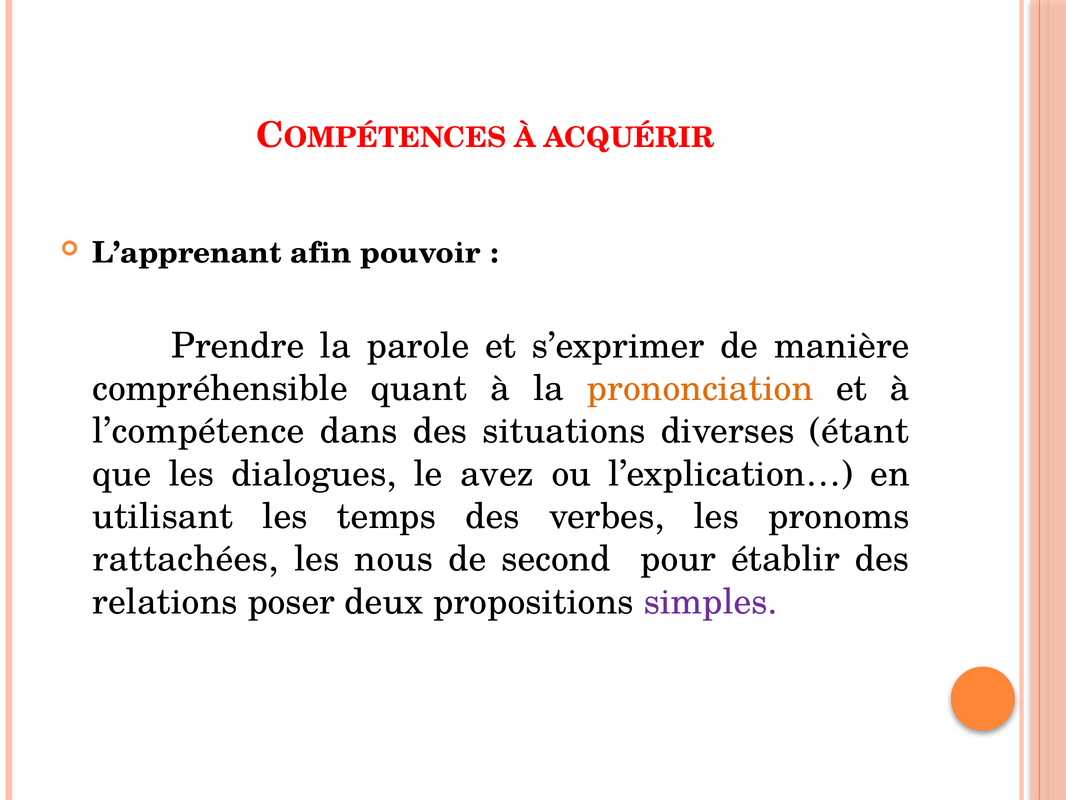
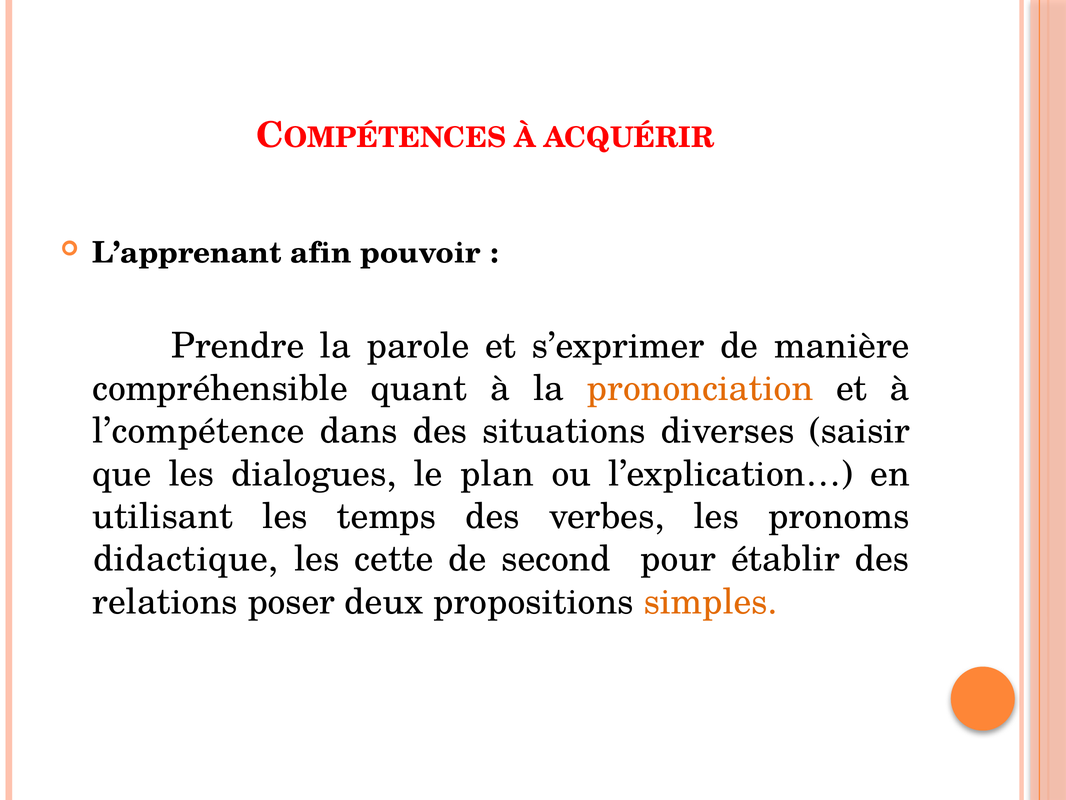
étant: étant -> saisir
avez: avez -> plan
rattachées: rattachées -> didactique
nous: nous -> cette
simples colour: purple -> orange
